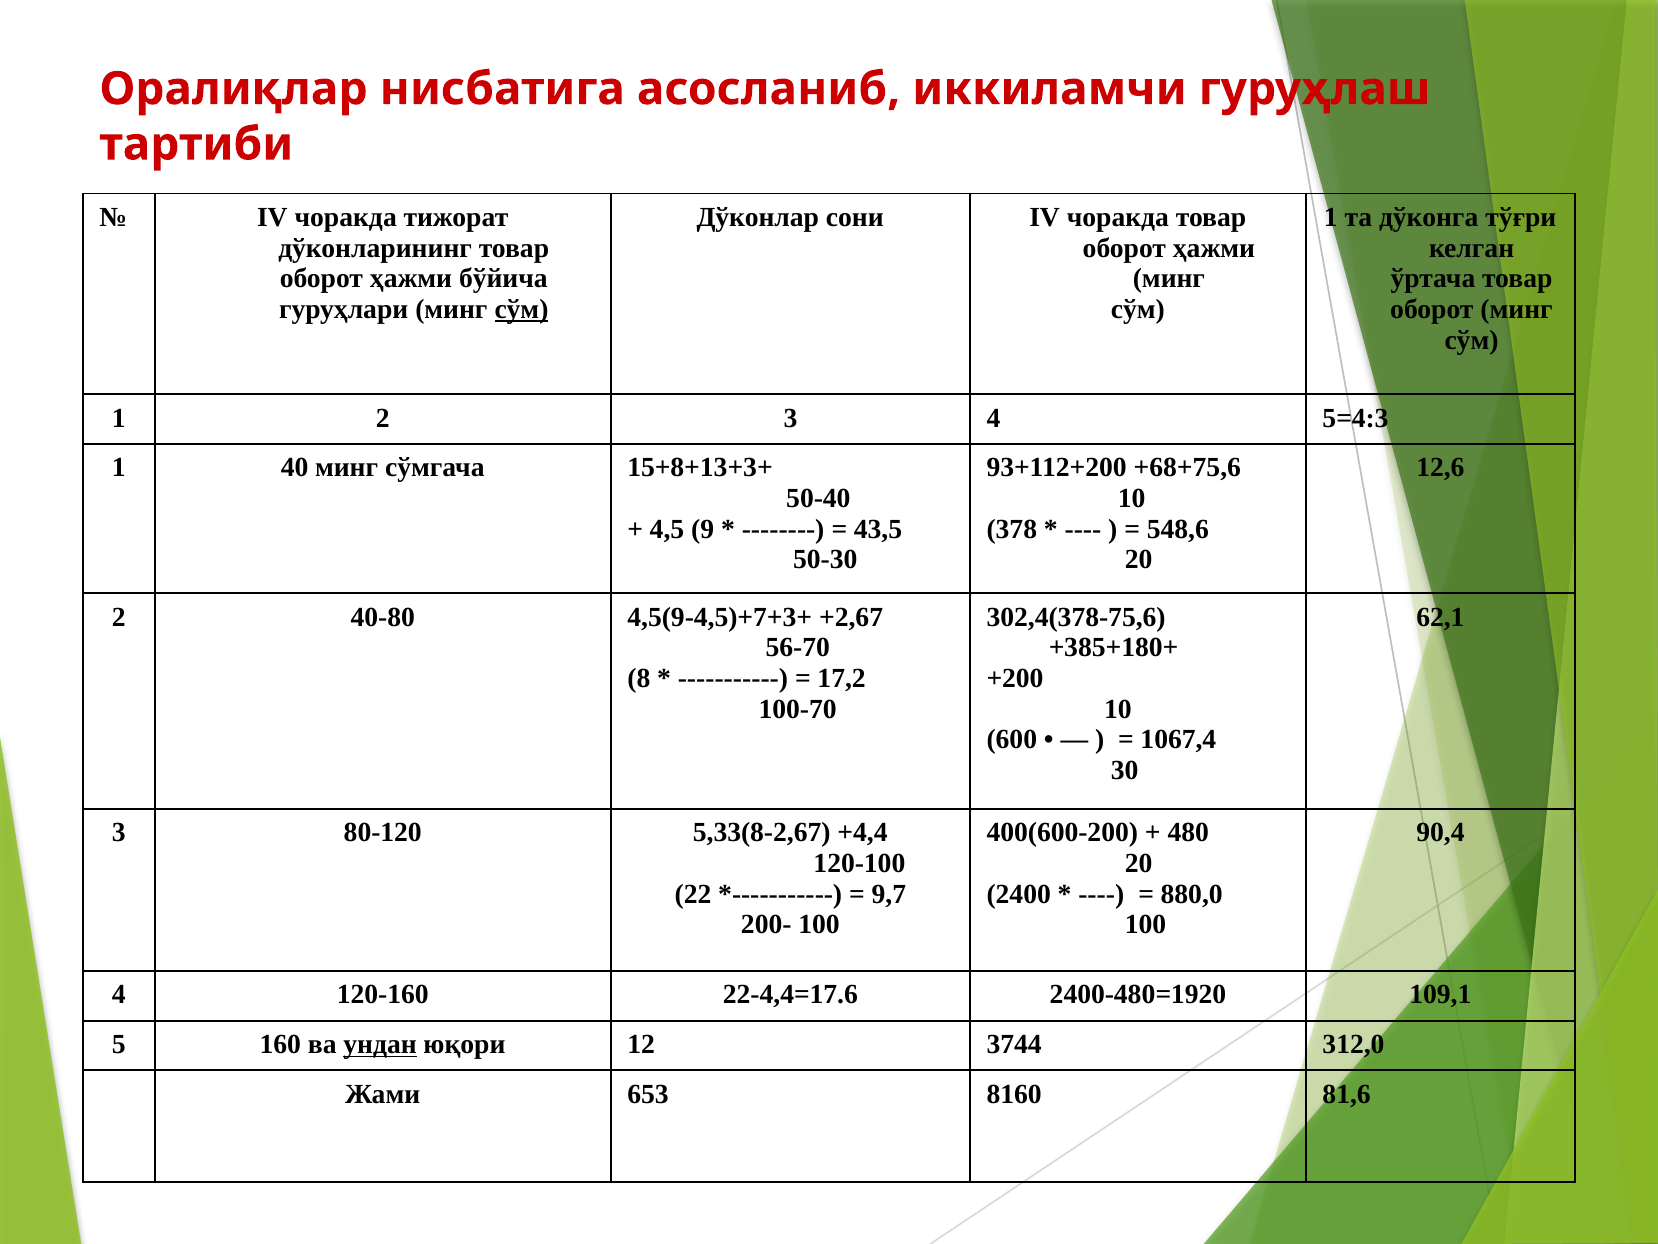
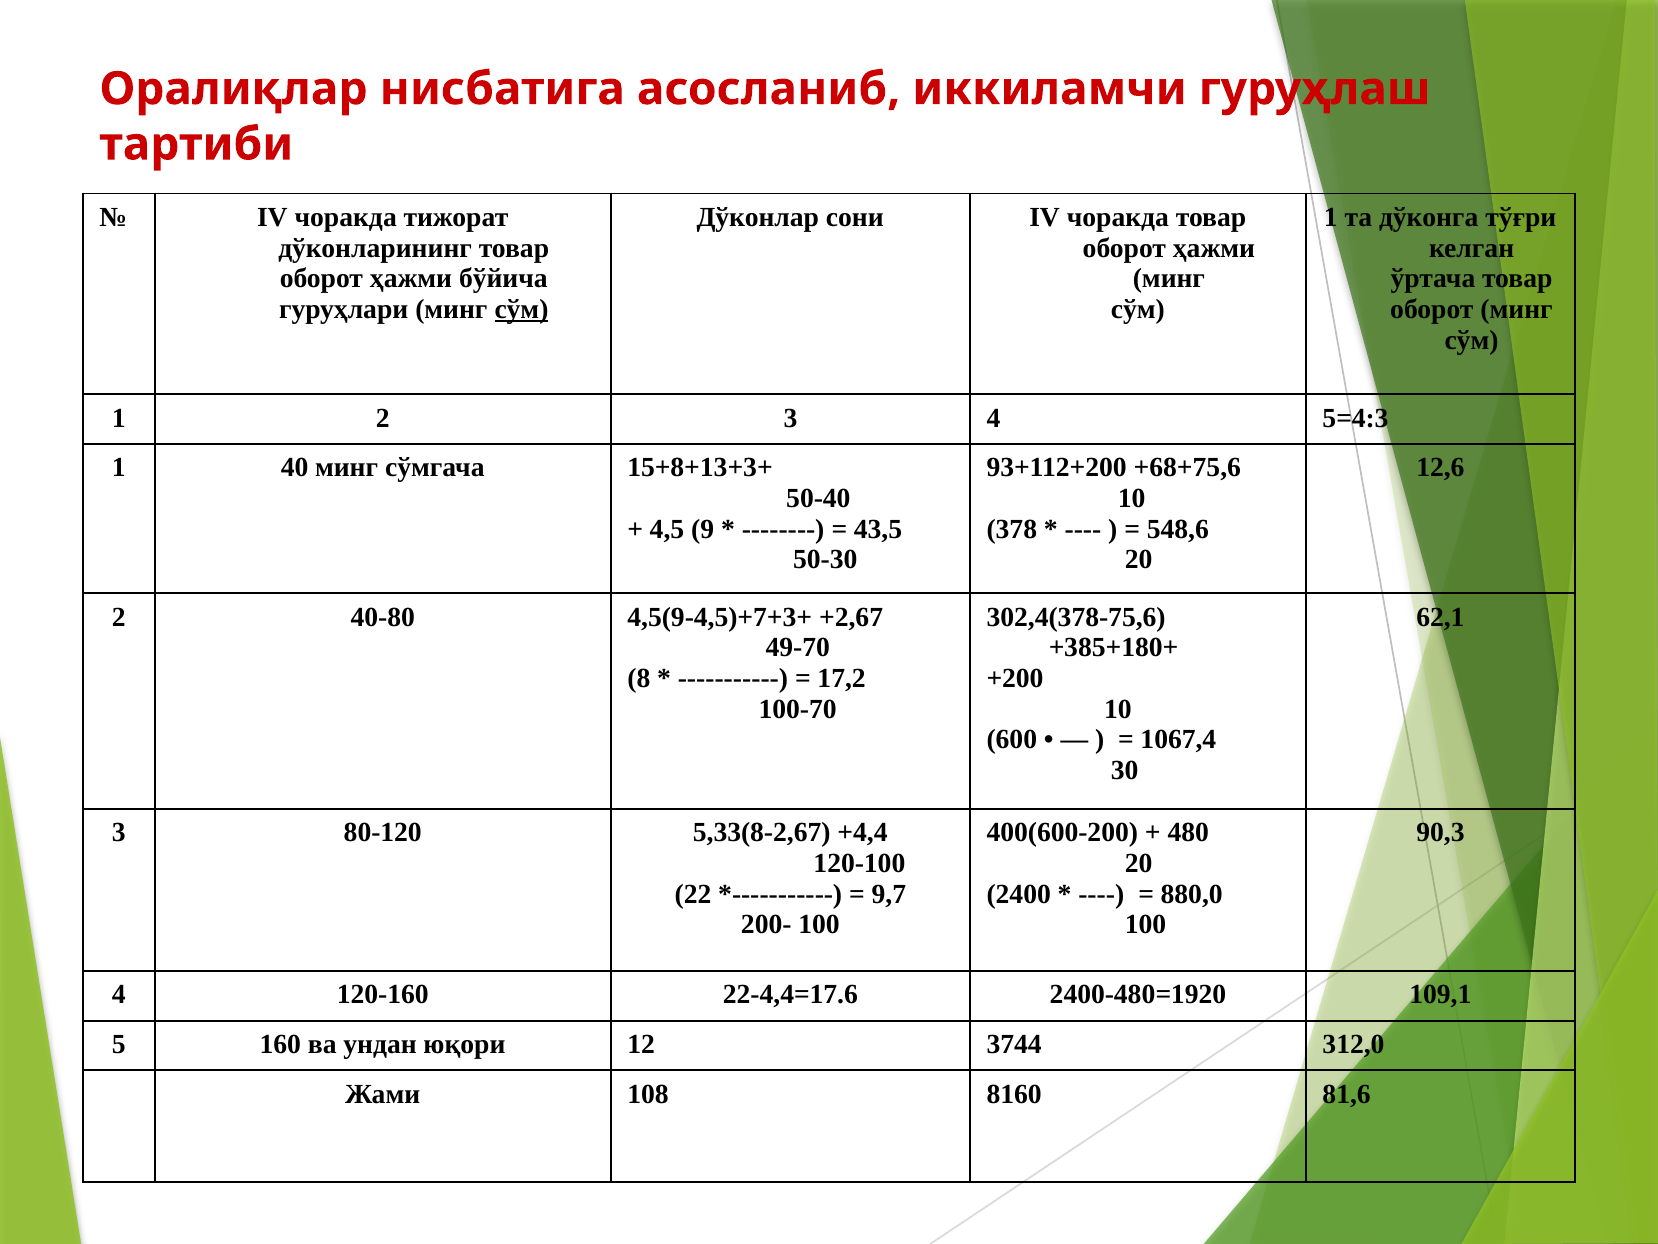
56-70: 56-70 -> 49-70
90,4: 90,4 -> 90,3
ундан underline: present -> none
653: 653 -> 108
